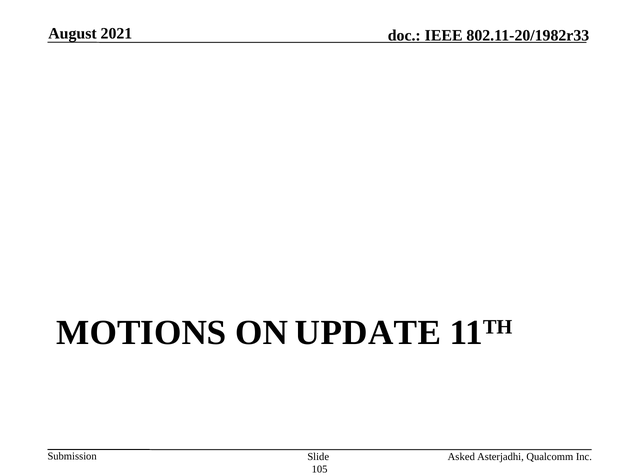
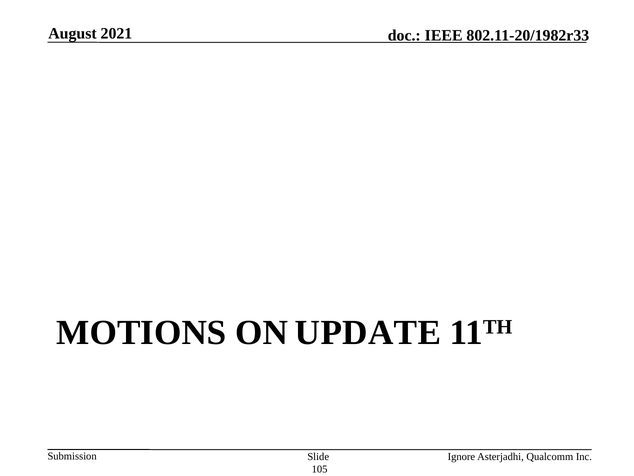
Asked: Asked -> Ignore
